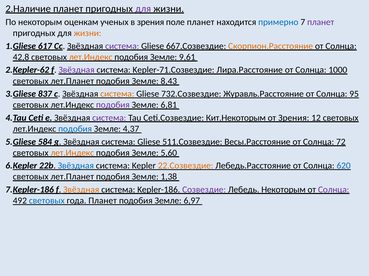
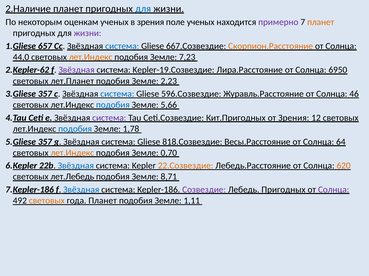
для at (143, 9) colour: purple -> blue
поле планет: планет -> ученых
примерно colour: blue -> purple
планет at (321, 22) colour: purple -> orange
жизни at (88, 33) colour: orange -> purple
617: 617 -> 657
система at (122, 46) colour: purple -> blue
42,8: 42,8 -> 44,0
9,61: 9,61 -> 7,23
Kepler-71.Созвездие: Kepler-71.Созвездие -> Kepler-19.Созвездие
1000: 1000 -> 6950
8,43: 8,43 -> 2,23
837 at (45, 94): 837 -> 357
система at (117, 94) colour: orange -> blue
732.Созвездие: 732.Созвездие -> 596.Созвездие
95: 95 -> 46
подобия at (113, 105) colour: purple -> blue
6,81: 6,81 -> 5,66
Кит.Некоторым: Кит.Некоторым -> Кит.Пригодных
4,37: 4,37 -> 1,78
584 at (45, 142): 584 -> 357
511.Созвездие: 511.Созвездие -> 818.Созвездие
72: 72 -> 64
5,60: 5,60 -> 0,70
620 colour: blue -> orange
лет.Планет at (72, 177): лет.Планет -> лет.Лебедь
1,38: 1,38 -> 8,71
Звёздная at (81, 190) colour: orange -> blue
Лебедь Некоторым: Некоторым -> Пригодных
световых at (47, 201) colour: blue -> orange
6,97: 6,97 -> 1,11
